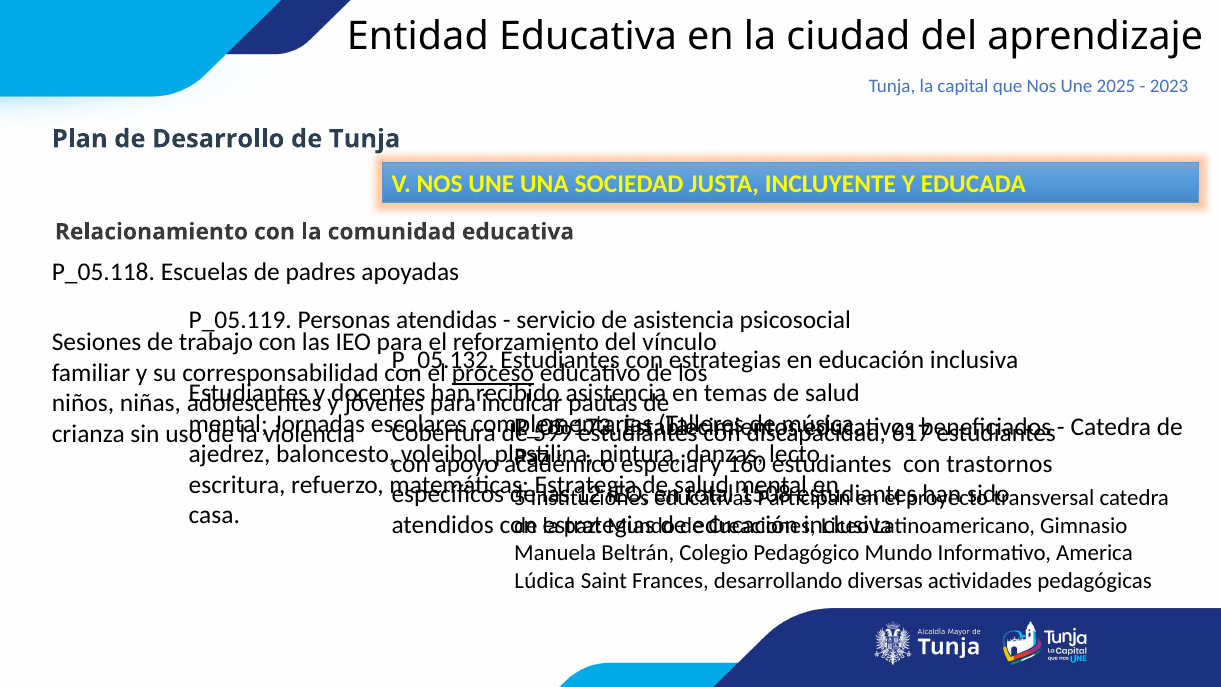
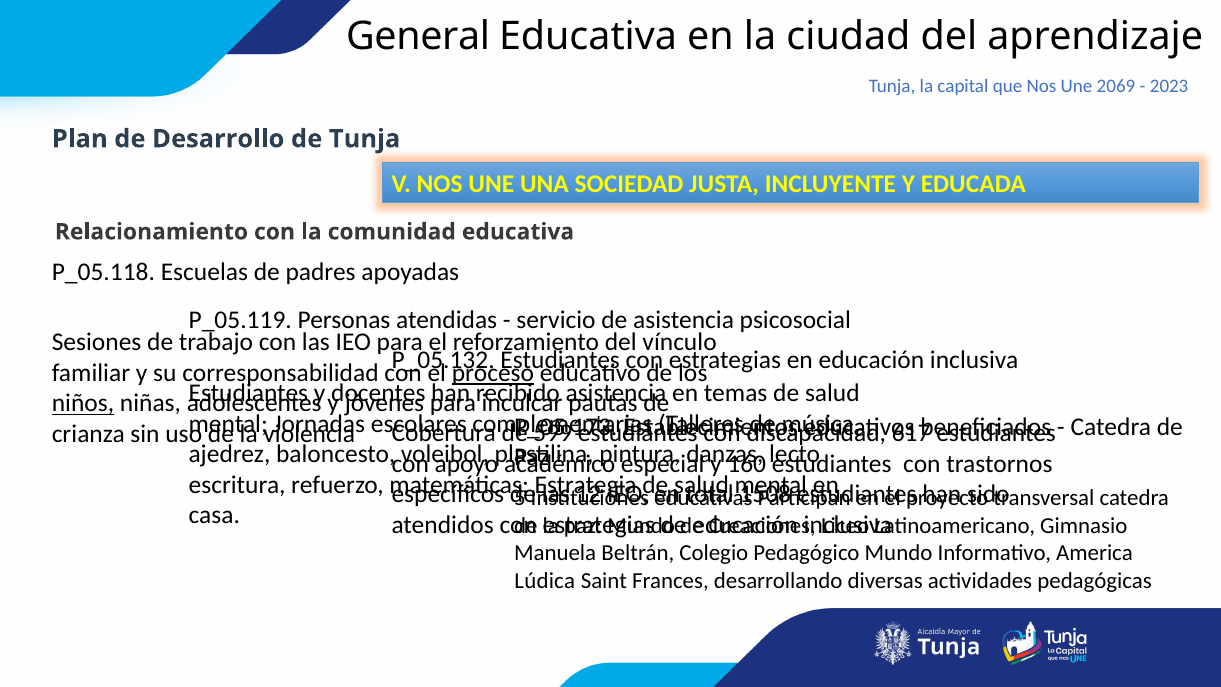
Entidad: Entidad -> General
2025: 2025 -> 2069
niños underline: none -> present
